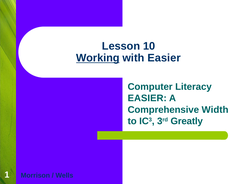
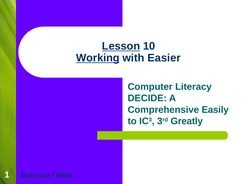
Lesson underline: none -> present
EASIER at (147, 98): EASIER -> DECIDE
Width: Width -> Easily
